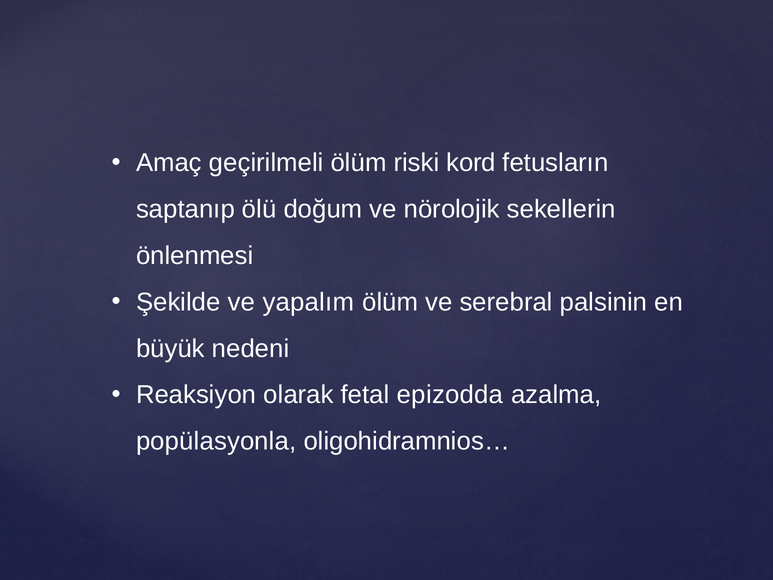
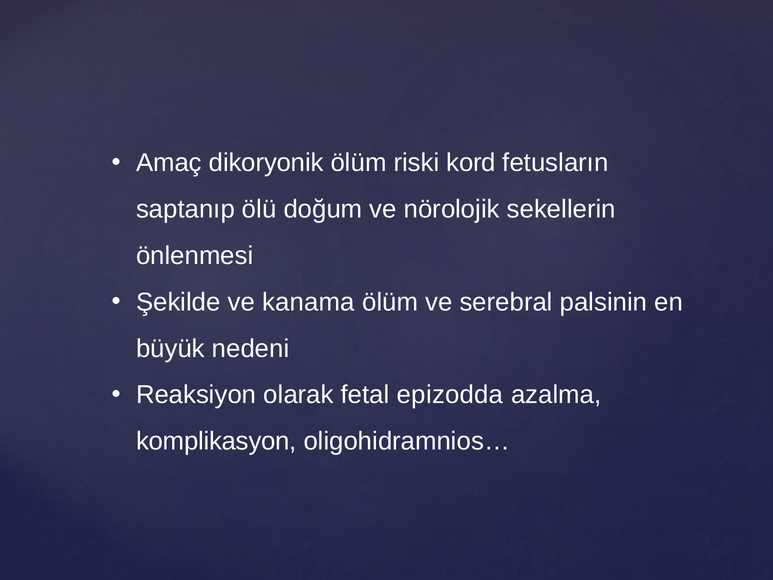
geçirilmeli: geçirilmeli -> dikoryonik
yapalım: yapalım -> kanama
popülasyonla: popülasyonla -> komplikasyon
